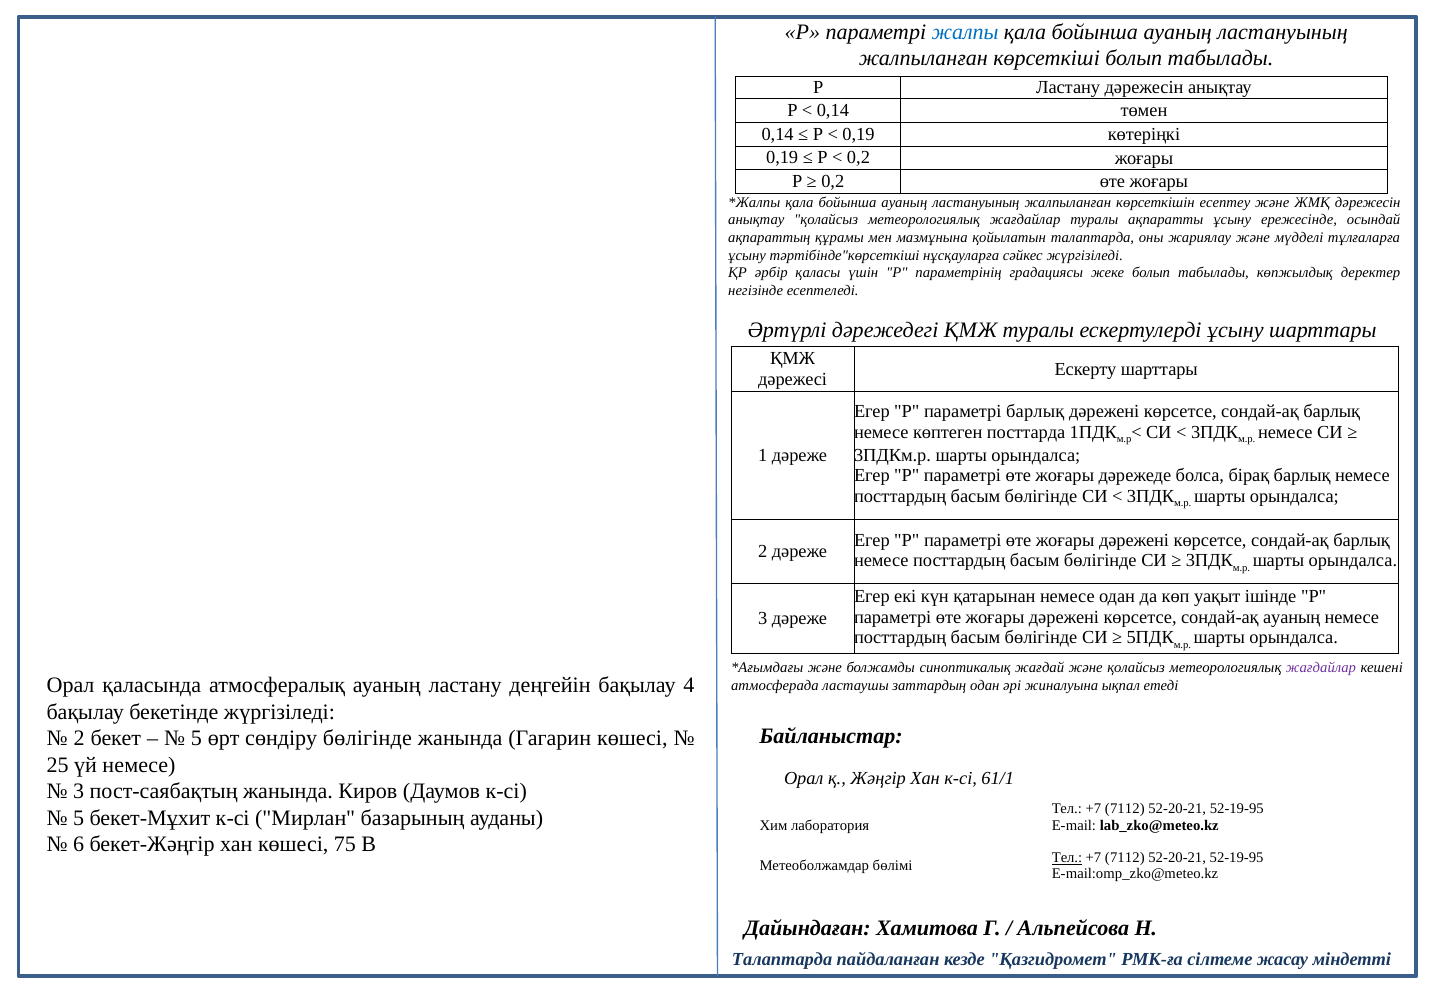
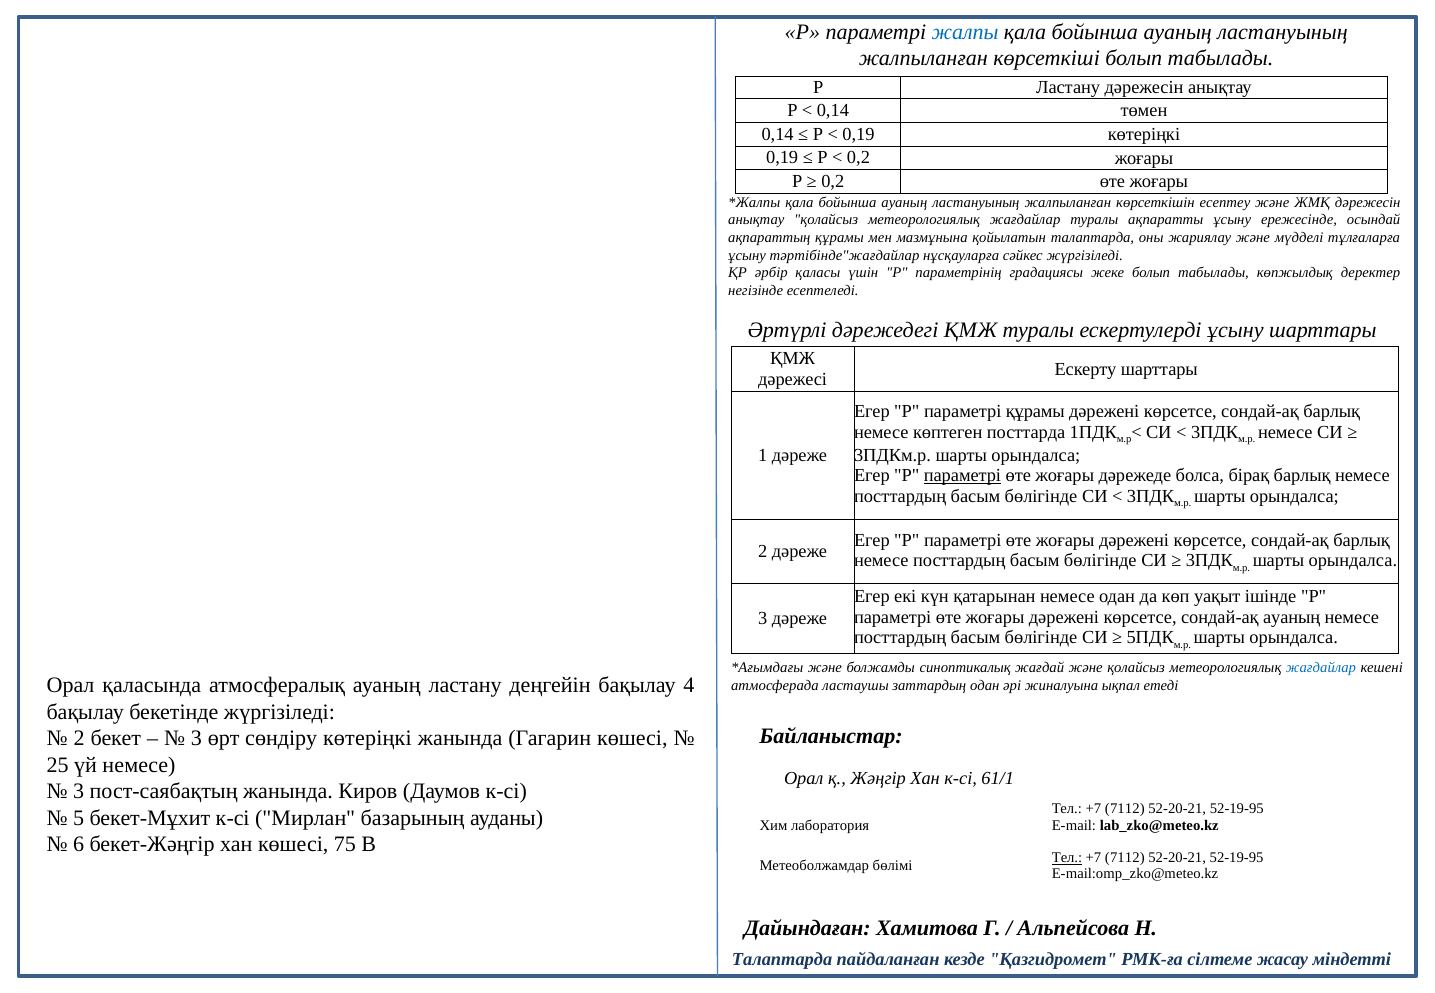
тәртібінде"көрсеткіші: тәртібінде"көрсеткіші -> тәртібінде"жағдайлар
параметрі барлық: барлық -> құрамы
параметрі at (962, 476) underline: none -> present
жағдайлар at (1321, 668) colour: purple -> blue
5 at (196, 739): 5 -> 3
сөндіру бөлігінде: бөлігінде -> көтеріңкі
